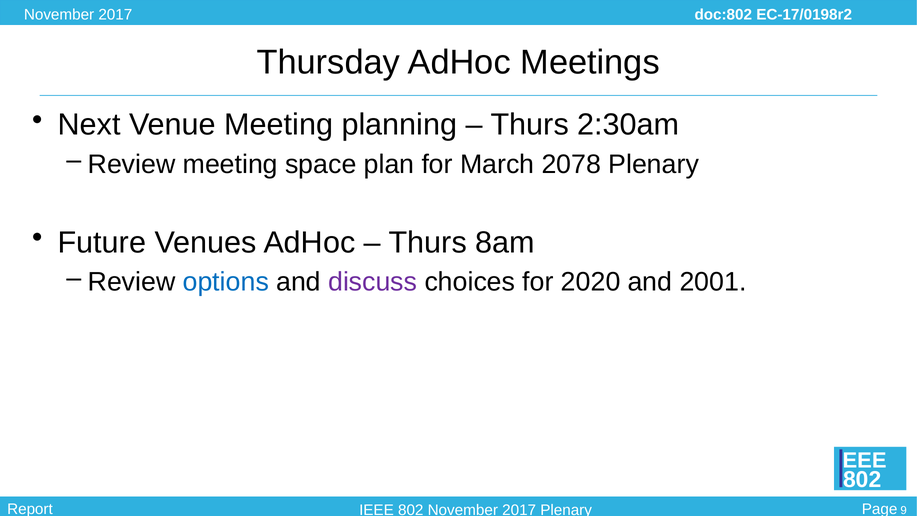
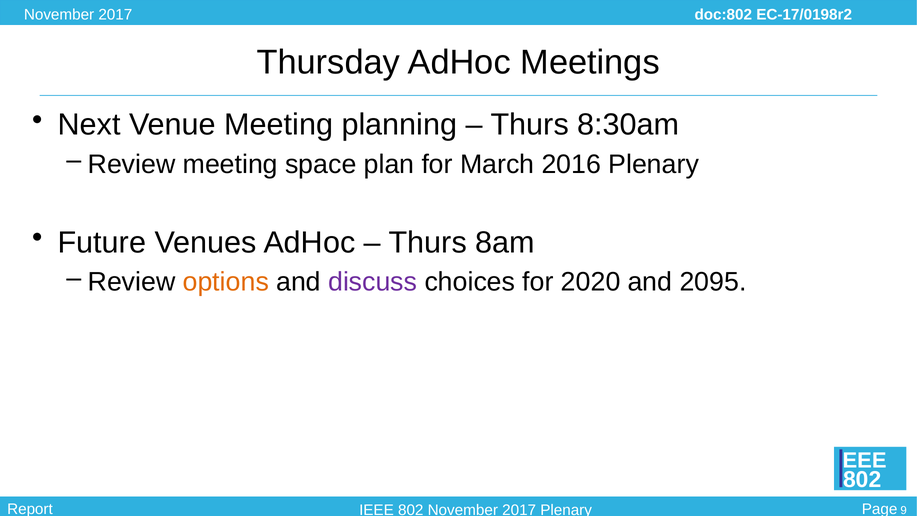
2:30am: 2:30am -> 8:30am
2078: 2078 -> 2016
options colour: blue -> orange
2001: 2001 -> 2095
